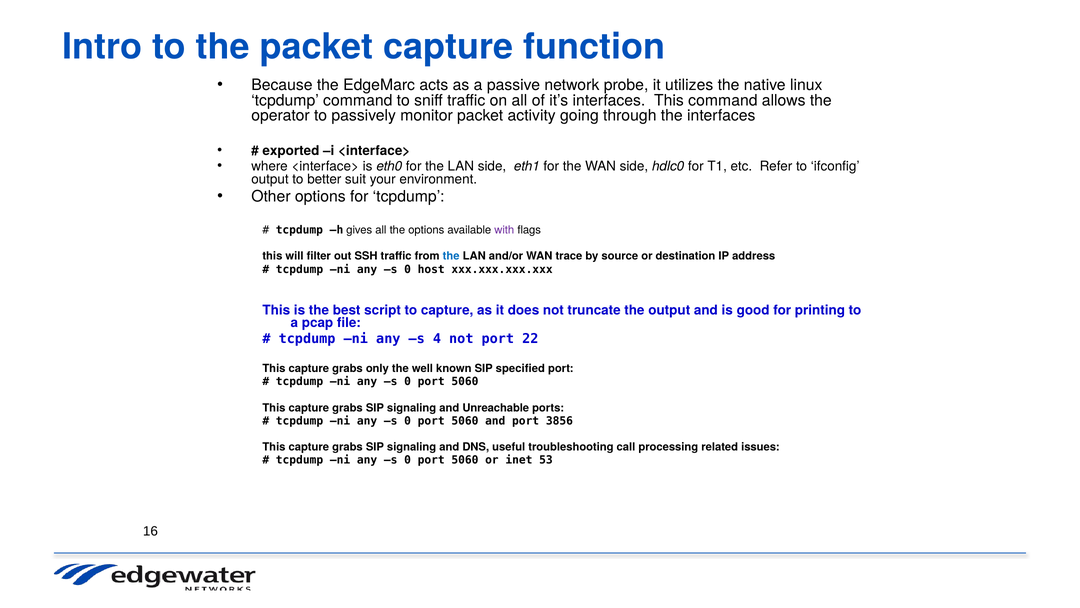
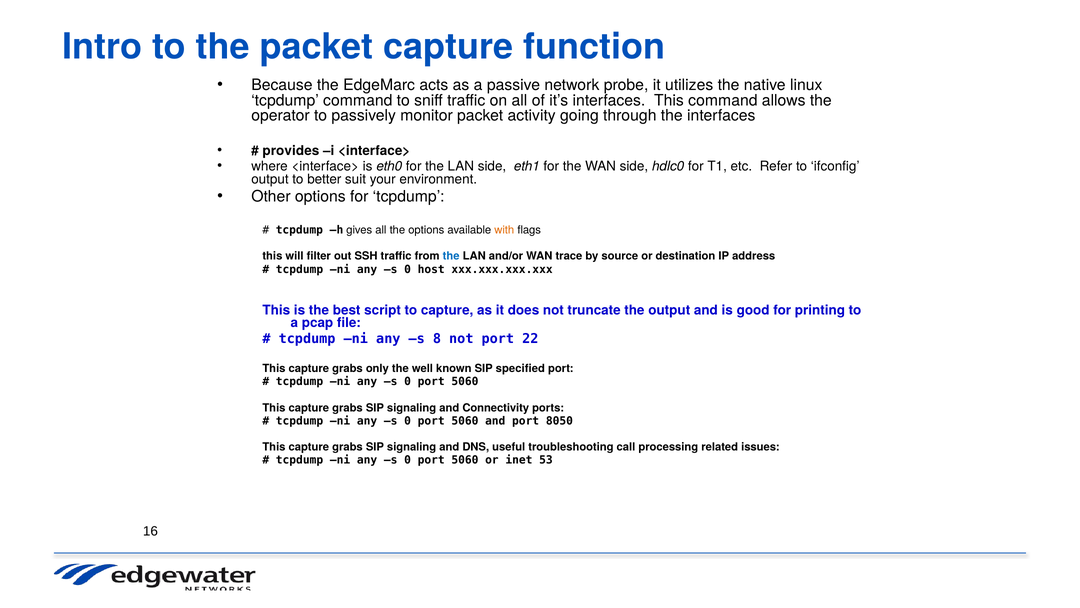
exported: exported -> provides
with colour: purple -> orange
4: 4 -> 8
Unreachable: Unreachable -> Connectivity
3856: 3856 -> 8050
